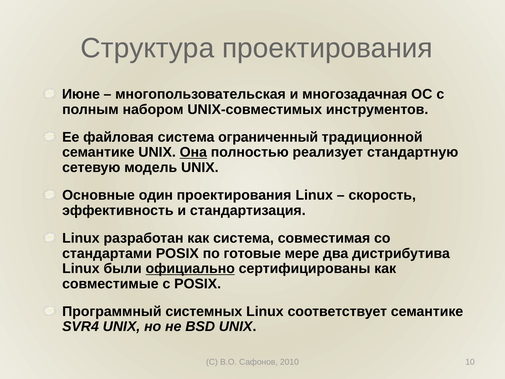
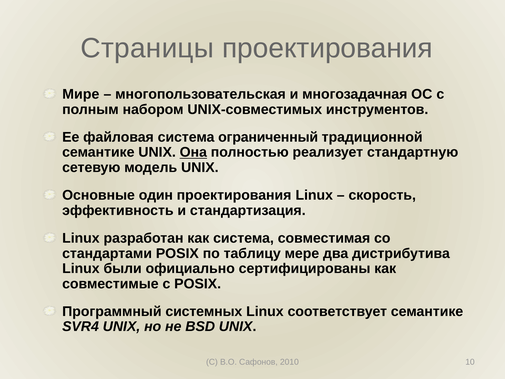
Структура: Структура -> Страницы
Июне: Июне -> Мире
готовые: готовые -> таблицу
официально underline: present -> none
